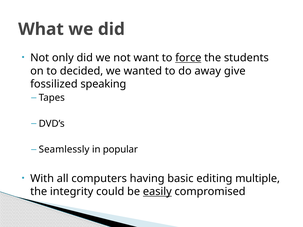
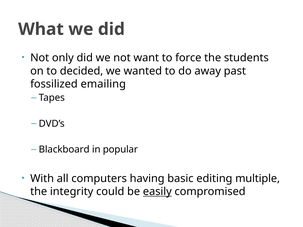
force underline: present -> none
give: give -> past
speaking: speaking -> emailing
Seamlessly: Seamlessly -> Blackboard
